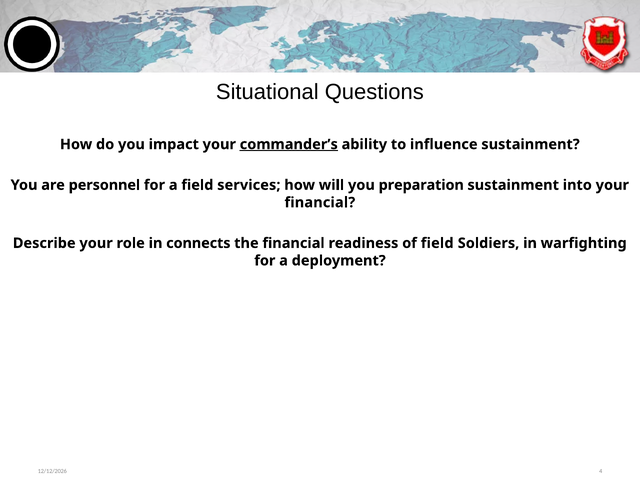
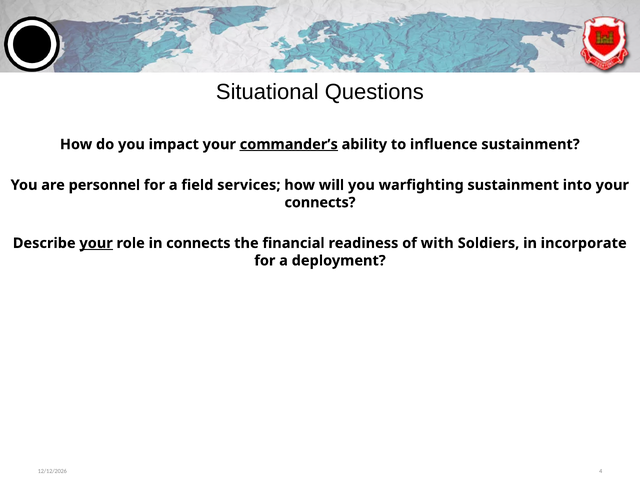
preparation: preparation -> warfighting
financial at (320, 203): financial -> connects
your at (96, 243) underline: none -> present
of field: field -> with
warfighting: warfighting -> incorporate
